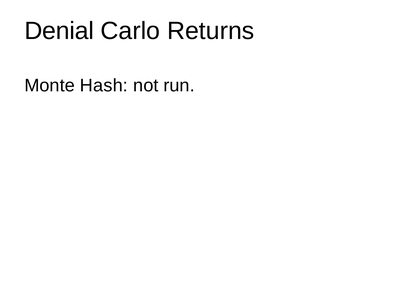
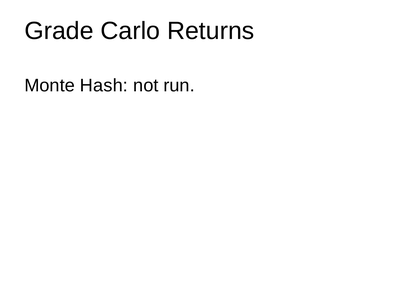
Denial: Denial -> Grade
